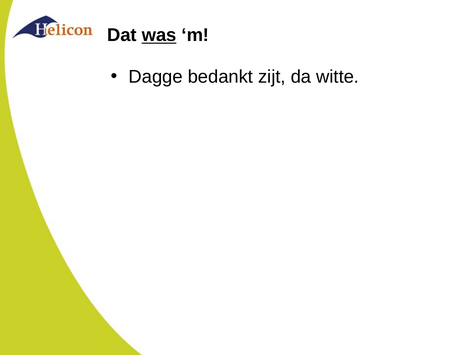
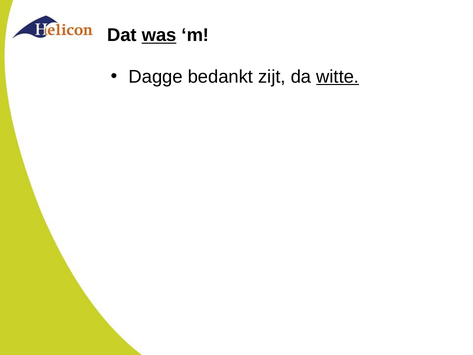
witte underline: none -> present
